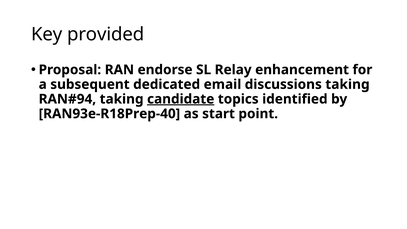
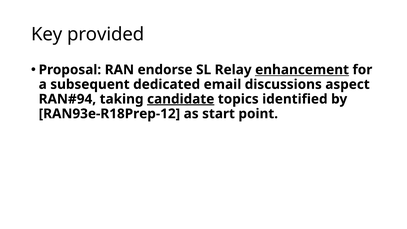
enhancement underline: none -> present
discussions taking: taking -> aspect
RAN93e-R18Prep-40: RAN93e-R18Prep-40 -> RAN93e-R18Prep-12
